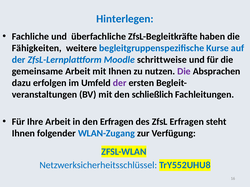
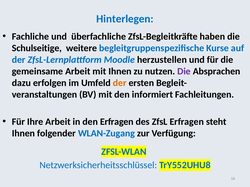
Fähigkeiten: Fähigkeiten -> Schulseitige
schrittweise: schrittweise -> herzustellen
der at (120, 83) colour: purple -> orange
schließlich: schließlich -> informiert
